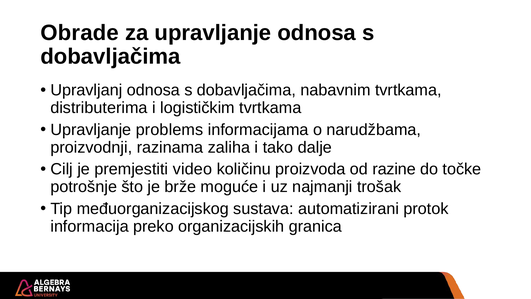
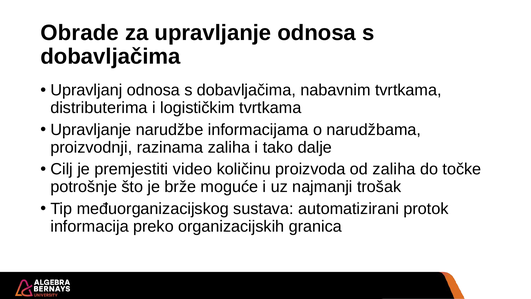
problems: problems -> narudžbe
od razine: razine -> zaliha
